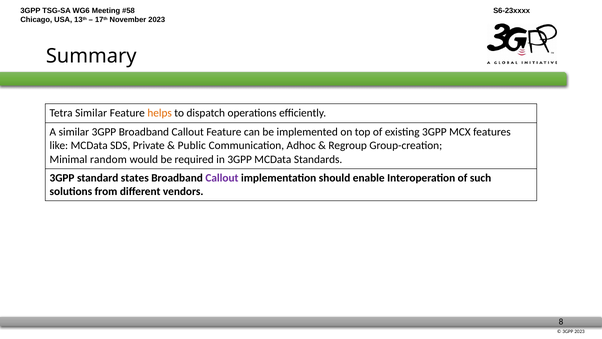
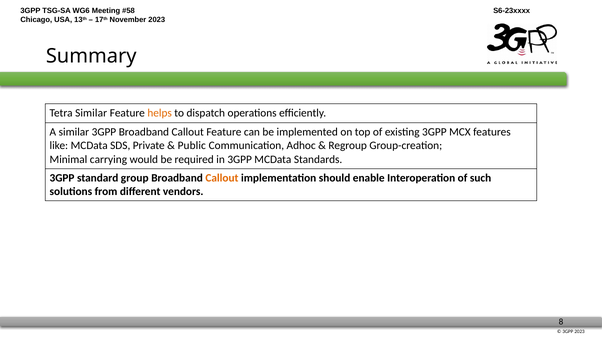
random: random -> carrying
states: states -> group
Callout at (222, 178) colour: purple -> orange
